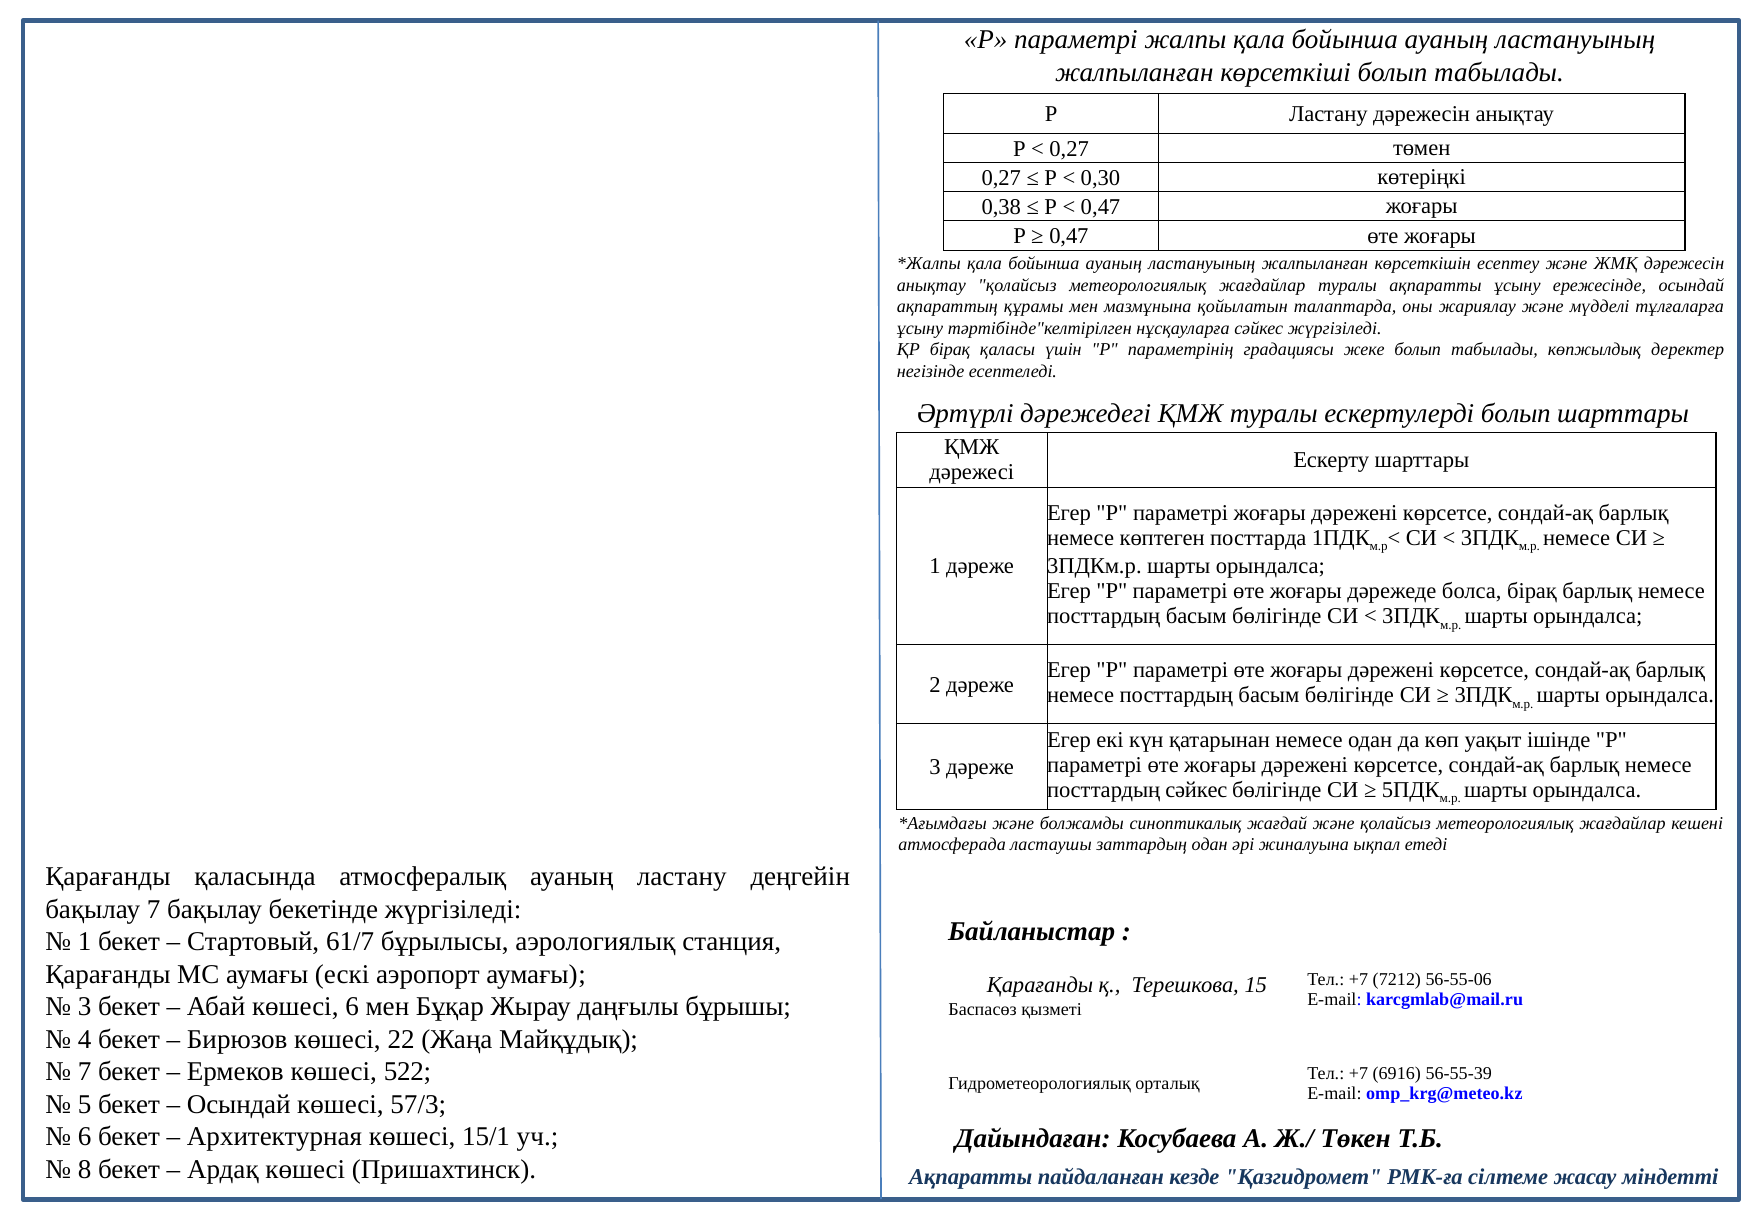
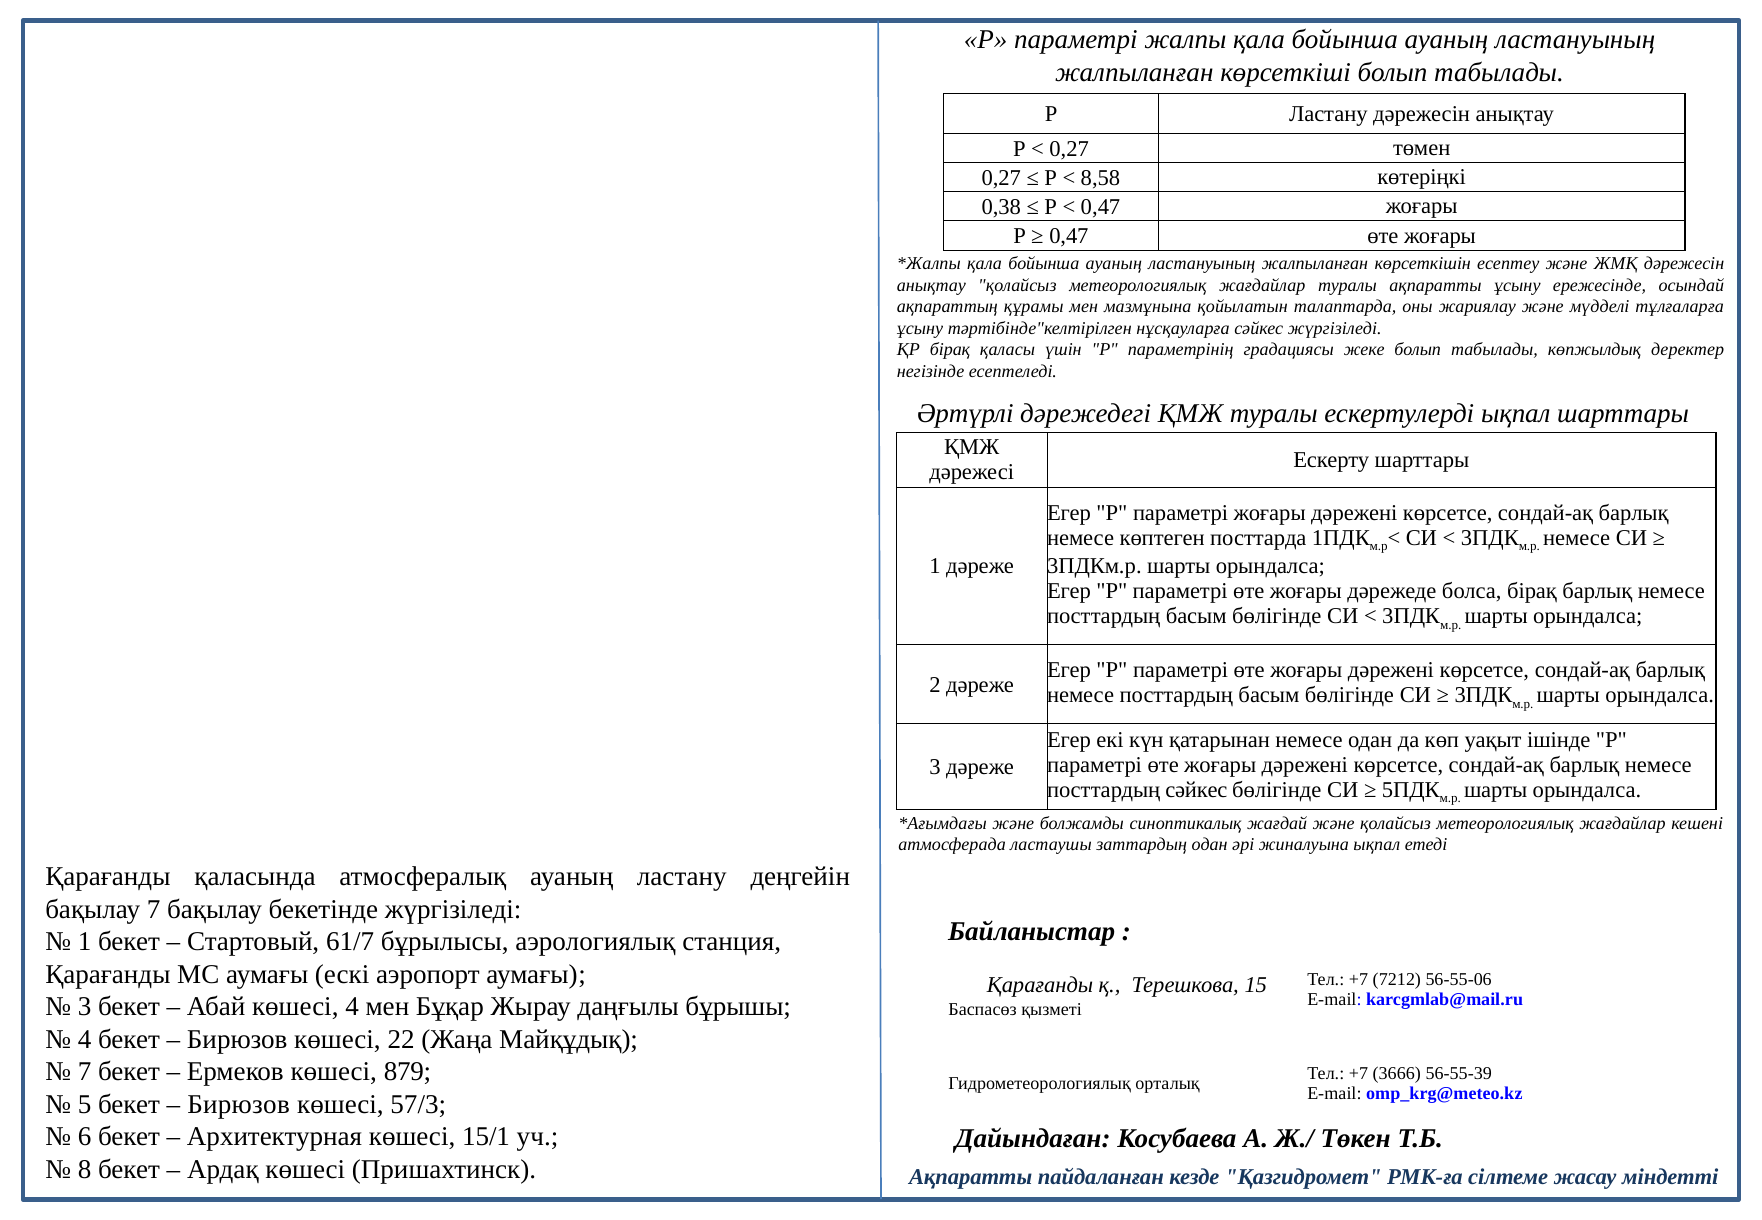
0,30: 0,30 -> 8,58
ескертулерді болып: болып -> ықпал
көшесі 6: 6 -> 4
522: 522 -> 879
6916: 6916 -> 3666
Осындай at (239, 1104): Осындай -> Бирюзов
